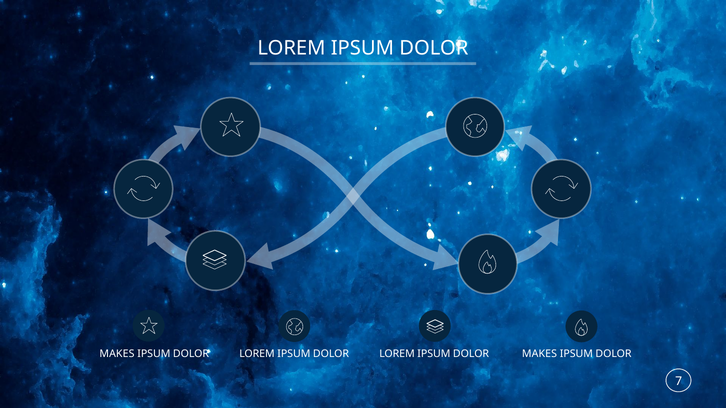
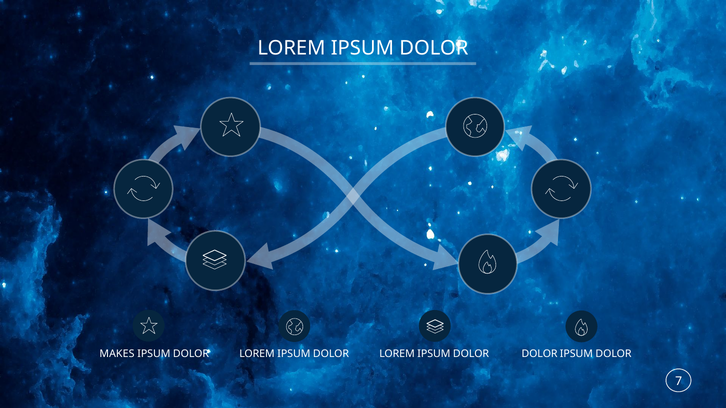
DOLOR MAKES: MAKES -> DOLOR
